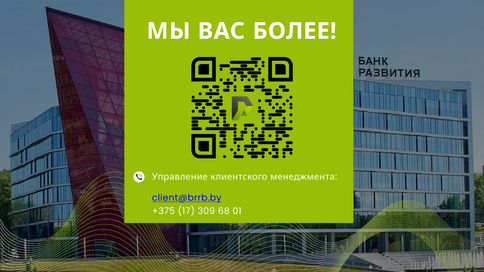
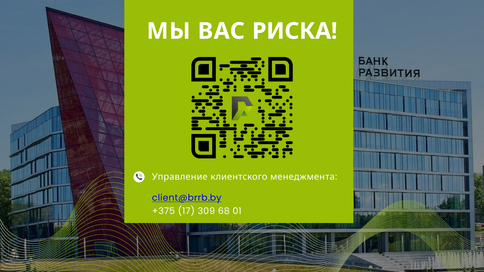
БОЛЕЕ: БОЛЕЕ -> РИСКА
